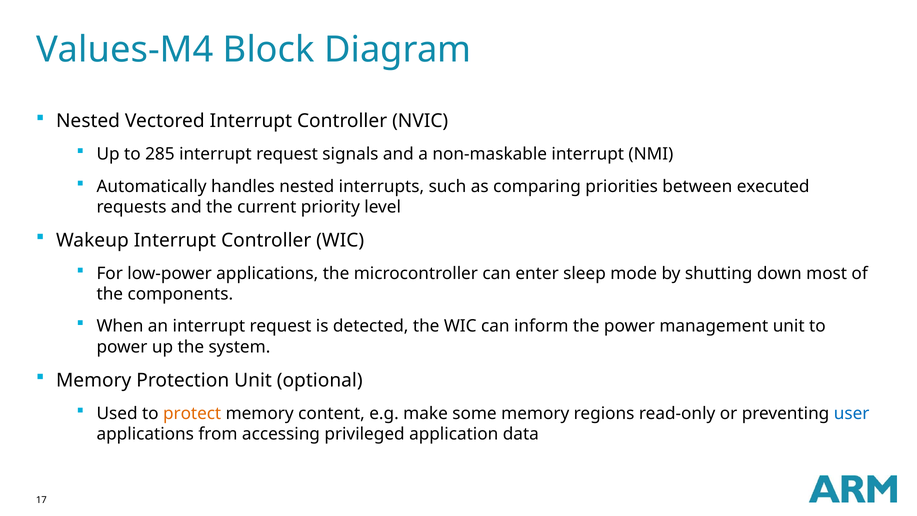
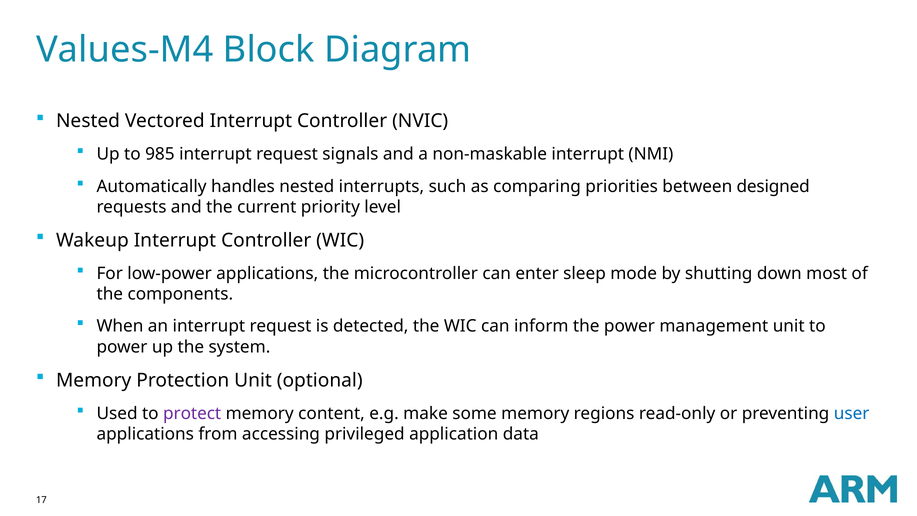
285: 285 -> 985
executed: executed -> designed
protect colour: orange -> purple
